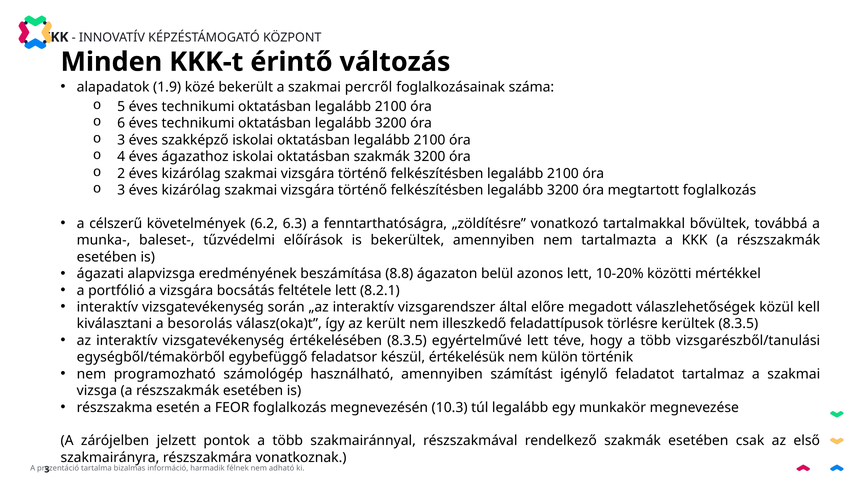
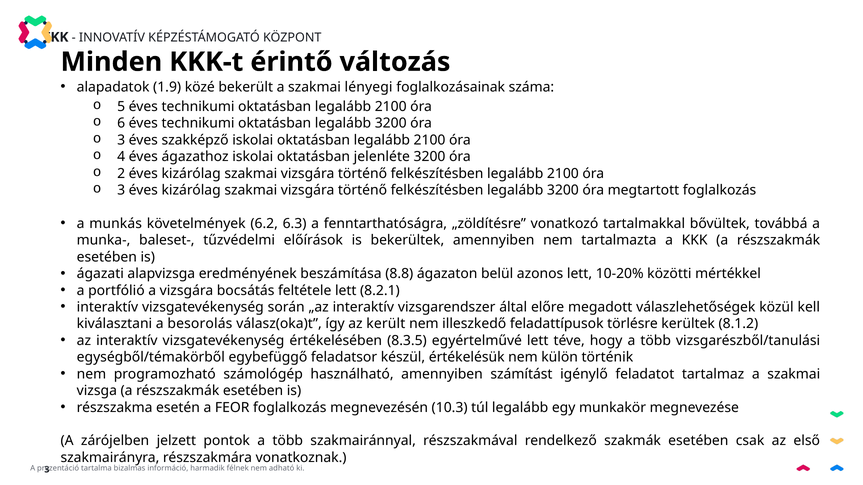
percről: percről -> lényegi
oktatásban szakmák: szakmák -> jelenléte
célszerű: célszerű -> munkás
kerültek 8.3.5: 8.3.5 -> 8.1.2
